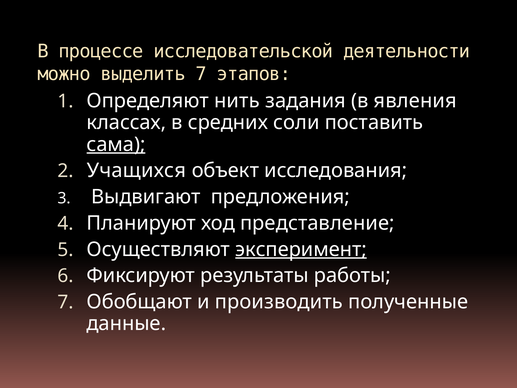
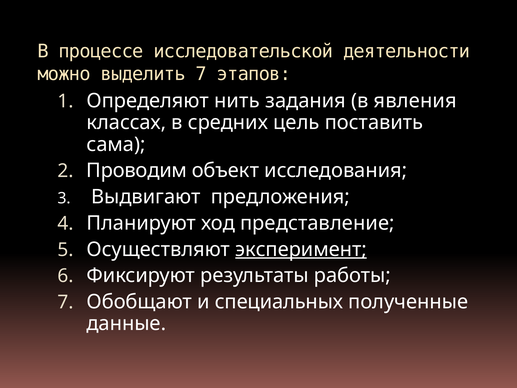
соли: соли -> цель
сама underline: present -> none
Учащихся: Учащихся -> Проводим
производить: производить -> специальных
